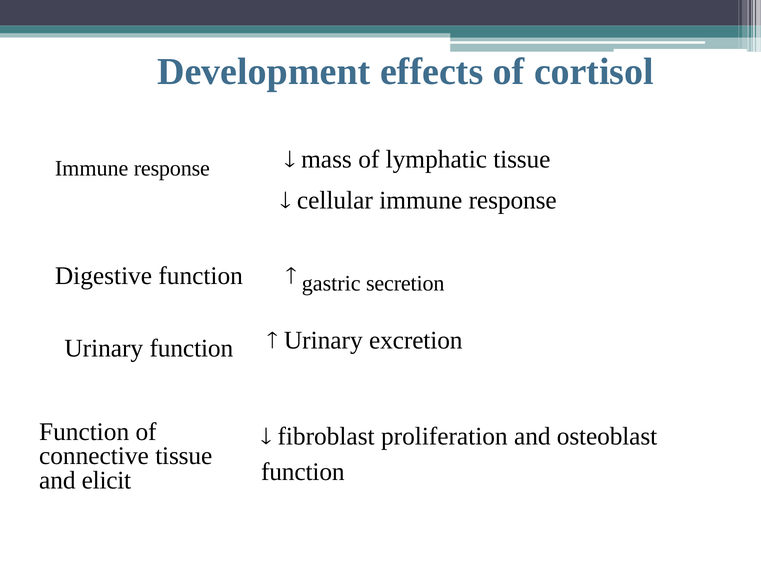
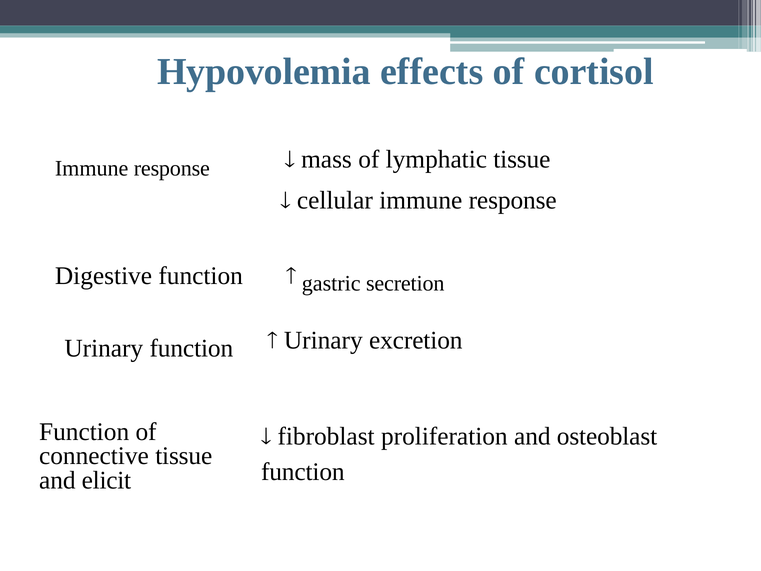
Development: Development -> Hypovolemia
